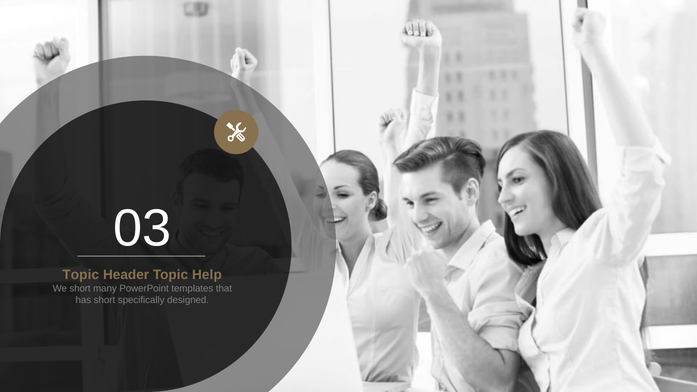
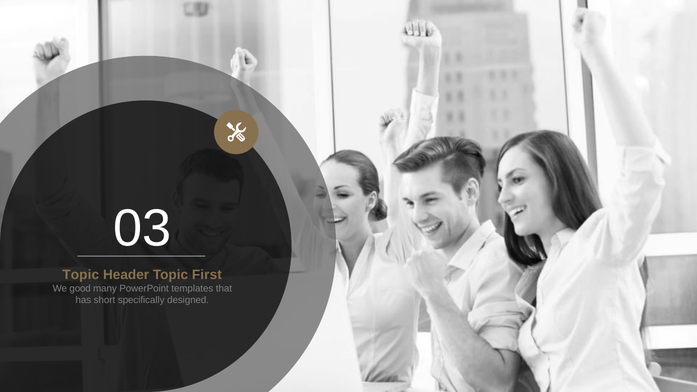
Help: Help -> First
We short: short -> good
